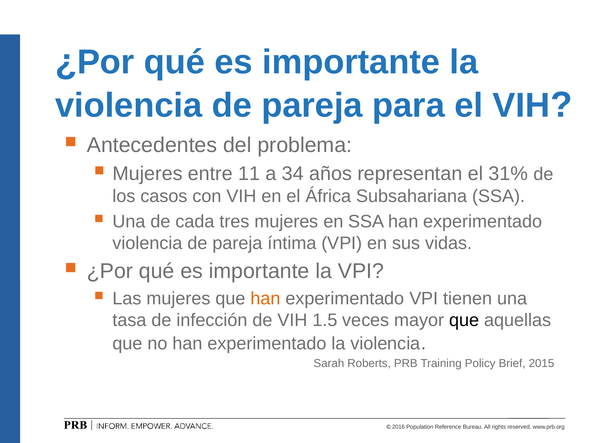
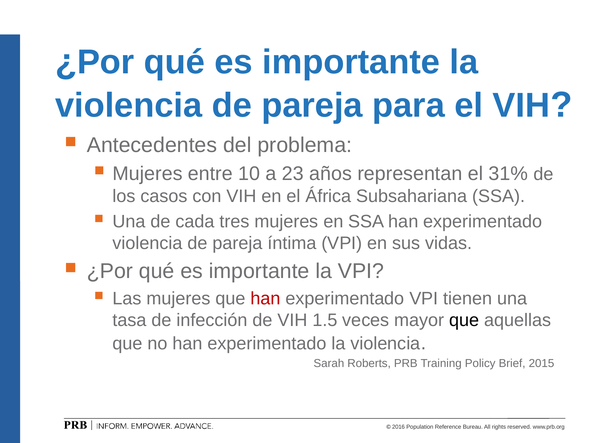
11: 11 -> 10
34: 34 -> 23
han at (265, 298) colour: orange -> red
